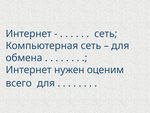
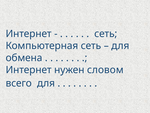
оценим: оценим -> словом
